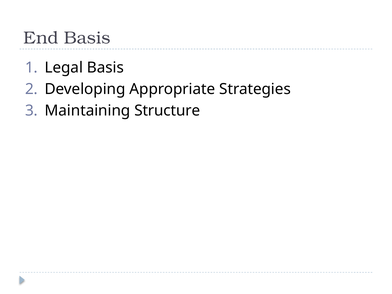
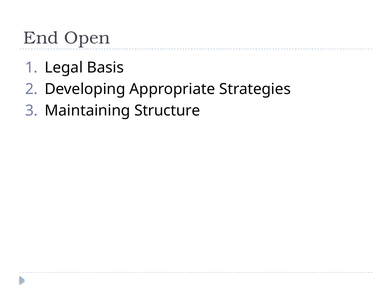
End Basis: Basis -> Open
